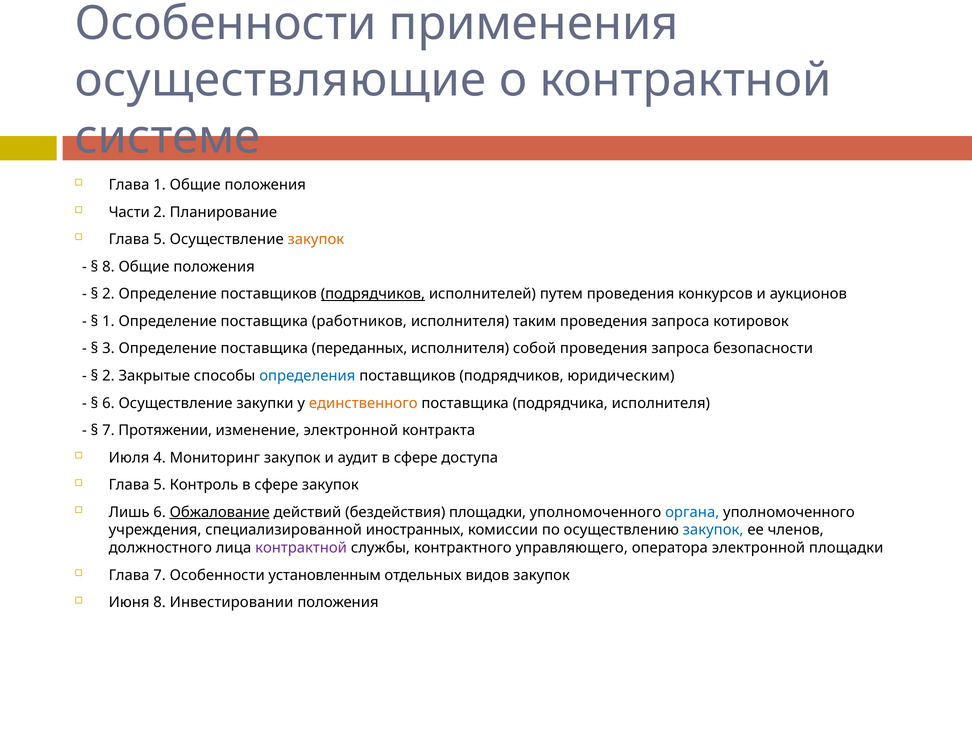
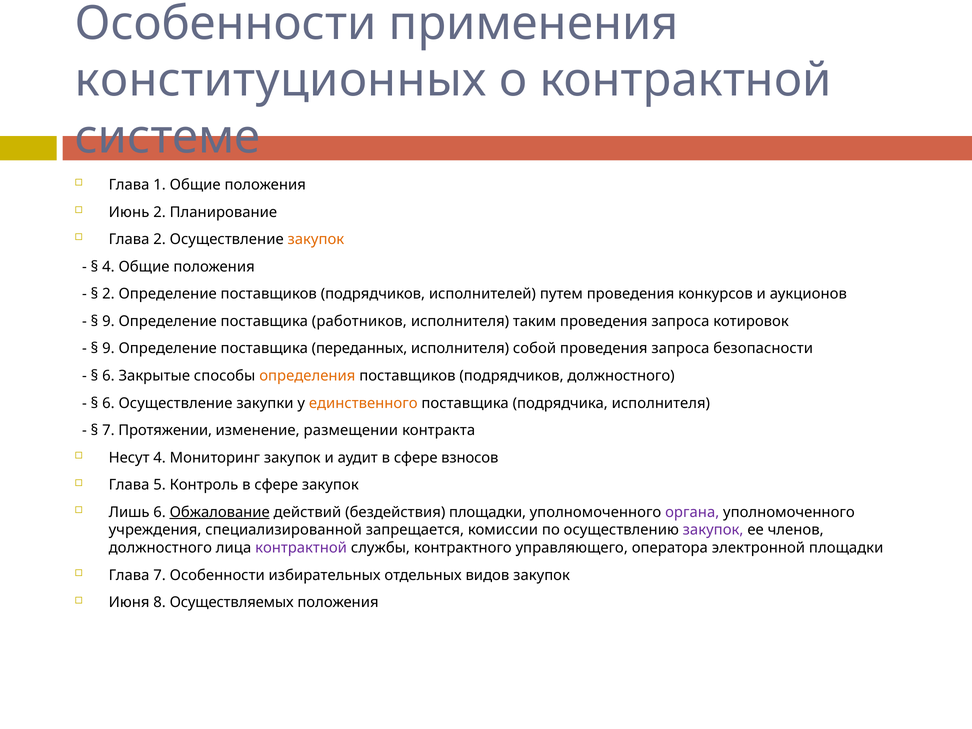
осуществляющие: осуществляющие -> конституционных
Части: Части -> Июнь
5 at (160, 239): 5 -> 2
8 at (108, 267): 8 -> 4
подрядчиков at (373, 294) underline: present -> none
1 at (108, 321): 1 -> 9
3 at (108, 349): 3 -> 9
2 at (108, 376): 2 -> 6
определения colour: blue -> orange
подрядчиков юридическим: юридическим -> должностного
изменение электронной: электронной -> размещении
Июля: Июля -> Несут
доступа: доступа -> взносов
органа colour: blue -> purple
иностранных: иностранных -> запрещается
закупок at (713, 530) colour: blue -> purple
установленным: установленным -> избирательных
Инвестировании: Инвестировании -> Осуществляемых
